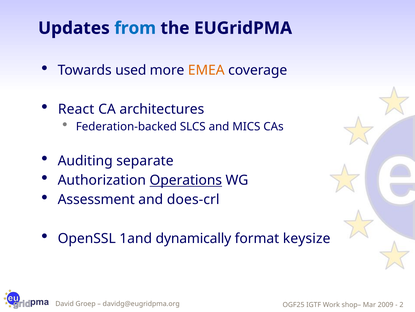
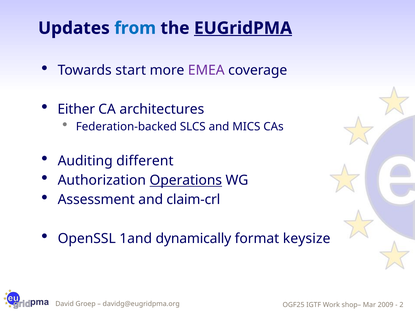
EUGridPMA underline: none -> present
used: used -> start
EMEA colour: orange -> purple
React: React -> Either
separate: separate -> different
does-crl: does-crl -> claim-crl
